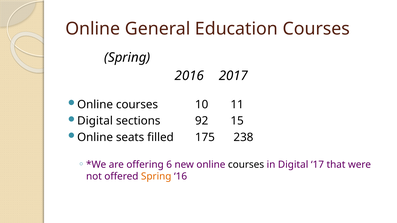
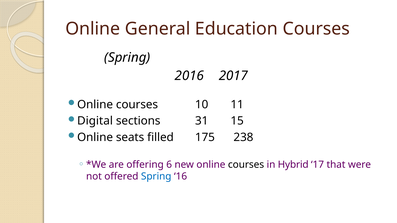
92: 92 -> 31
in Digital: Digital -> Hybrid
Spring at (156, 177) colour: orange -> blue
